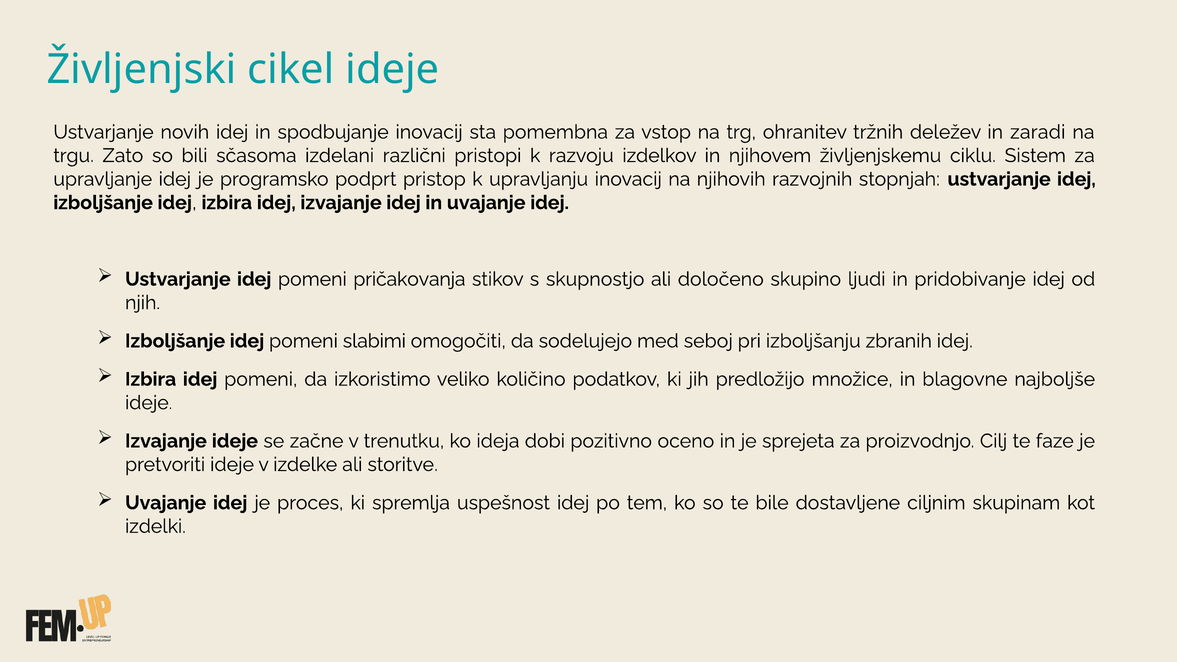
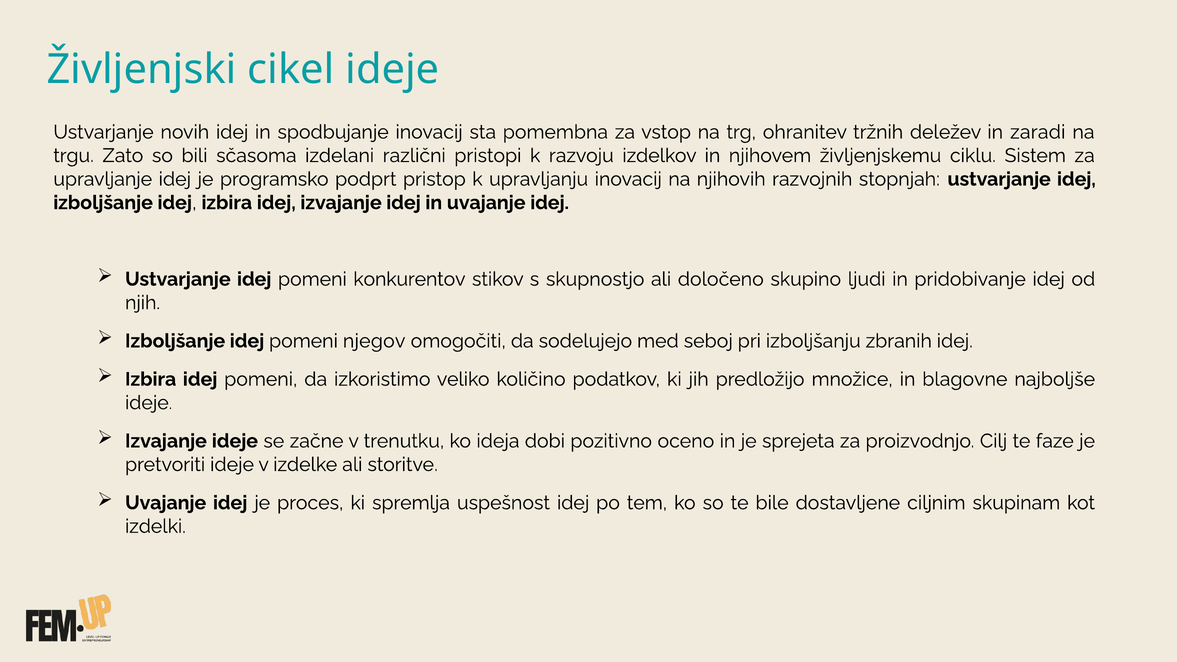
pričakovanja: pričakovanja -> konkurentov
slabimi: slabimi -> njegov
